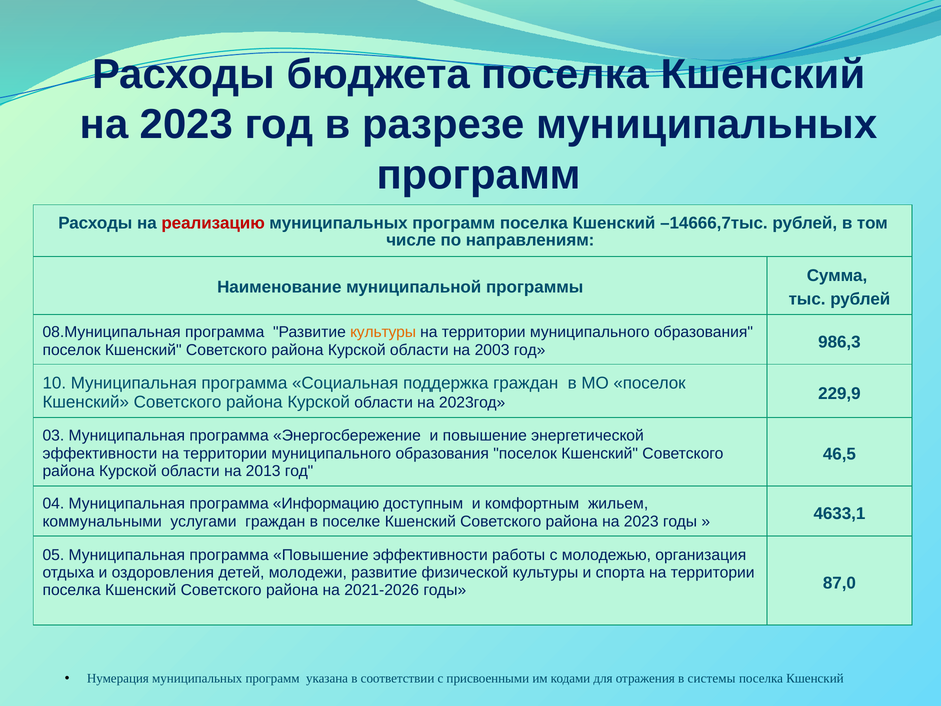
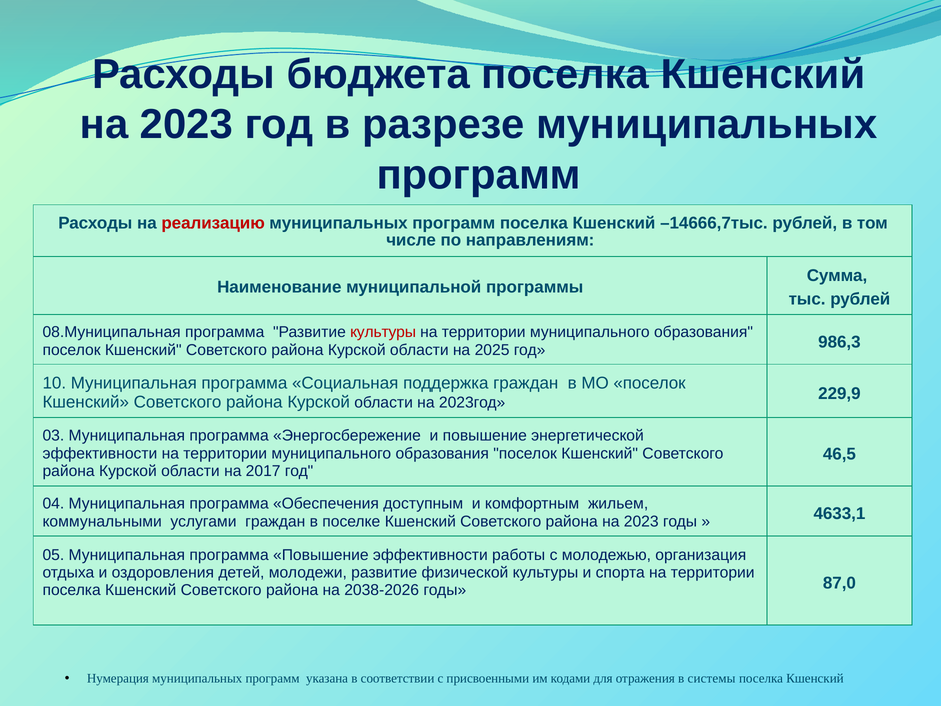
культуры at (383, 332) colour: orange -> red
2003: 2003 -> 2025
2013: 2013 -> 2017
Информацию: Информацию -> Обеспечения
2021-2026: 2021-2026 -> 2038-2026
